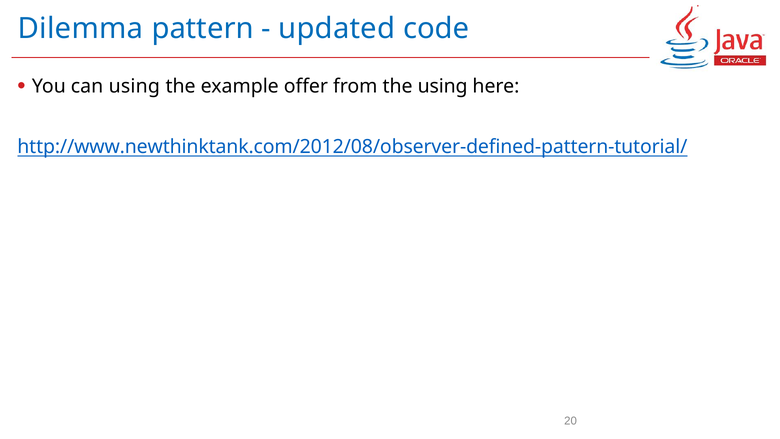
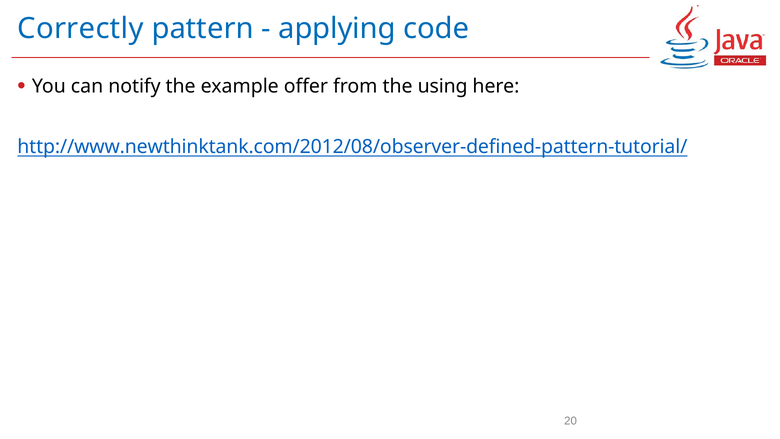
Dilemma: Dilemma -> Correctly
updated: updated -> applying
can using: using -> notify
